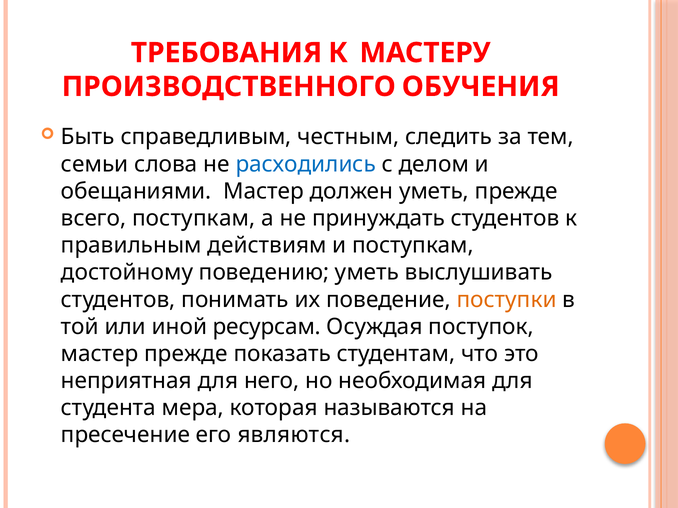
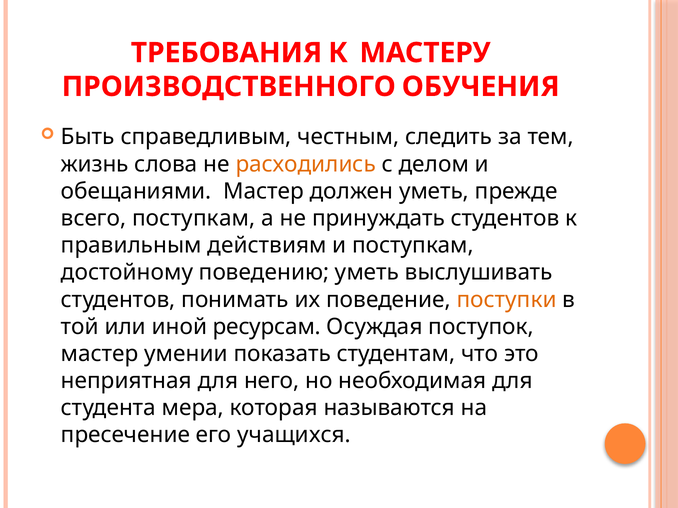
семьи: семьи -> жизнь
расходились colour: blue -> orange
мастер прежде: прежде -> умении
являются: являются -> учащихся
